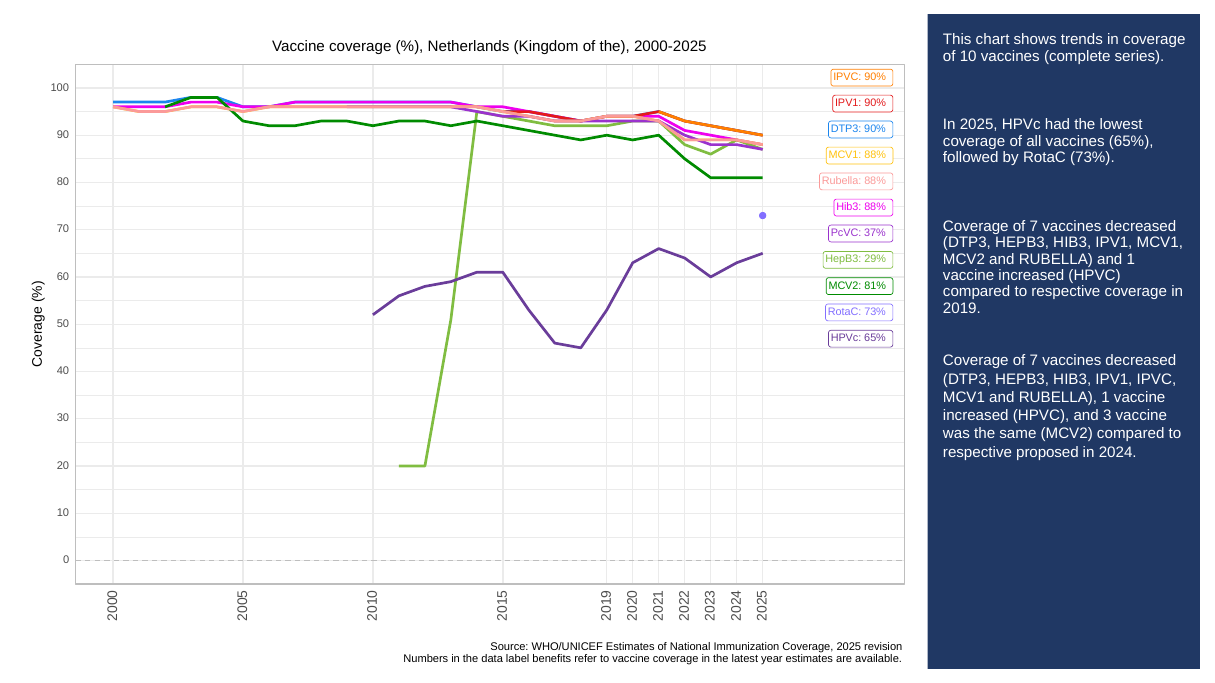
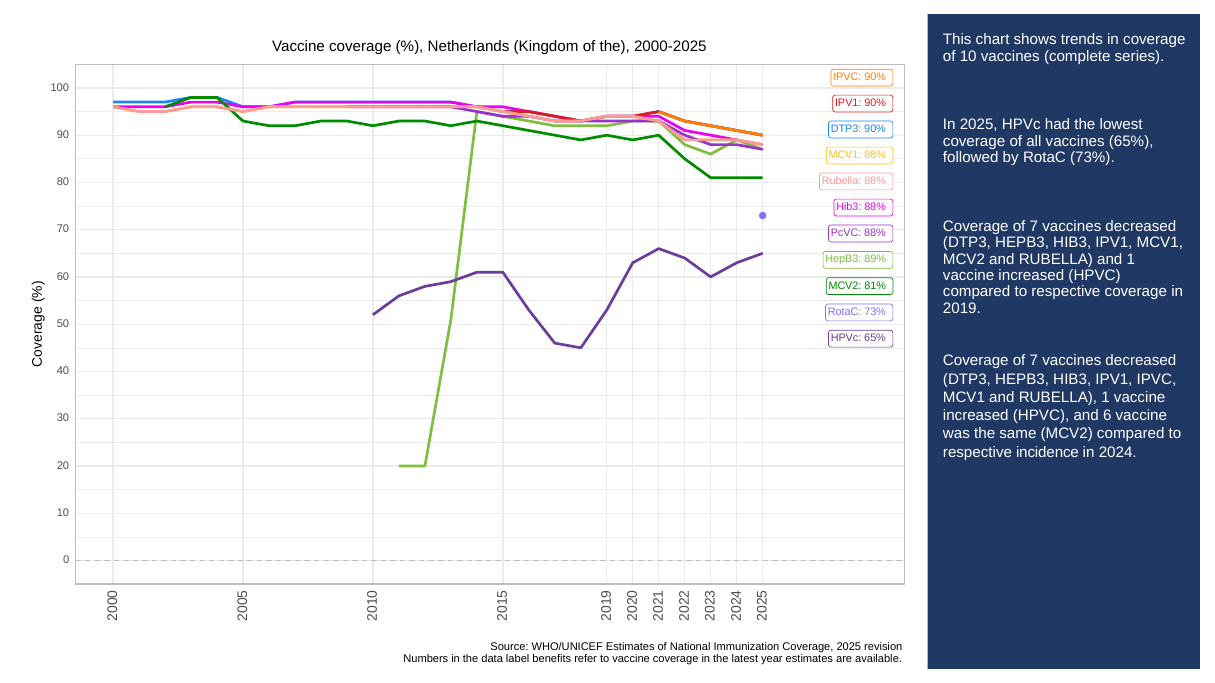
PcVC 37%: 37% -> 88%
29%: 29% -> 89%
and 3: 3 -> 6
proposed: proposed -> incidence
